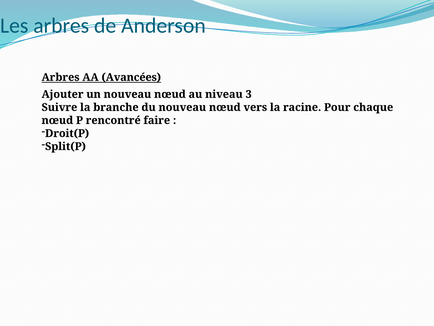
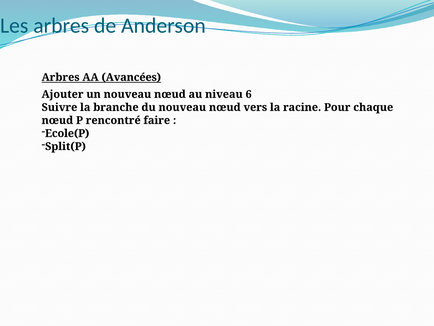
3: 3 -> 6
Droit(P: Droit(P -> Ecole(P
